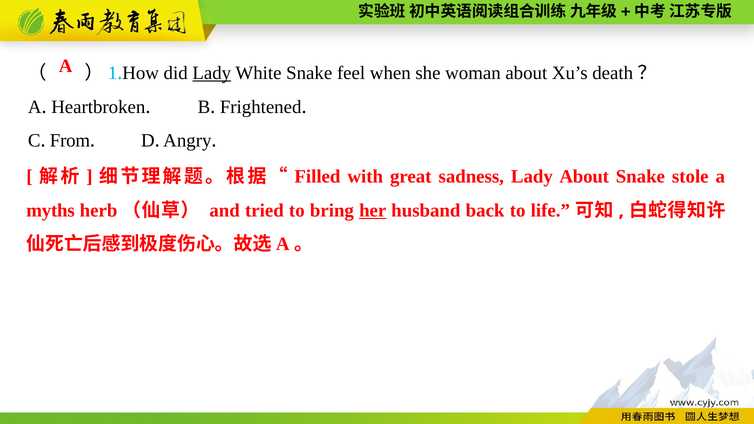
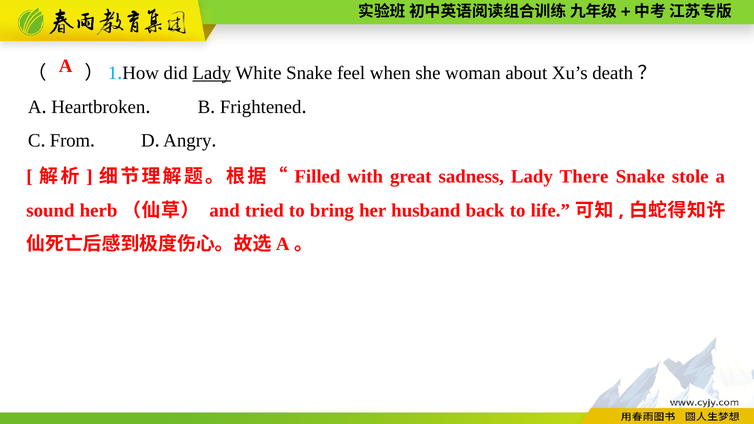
Lady About: About -> There
myths: myths -> sound
her underline: present -> none
